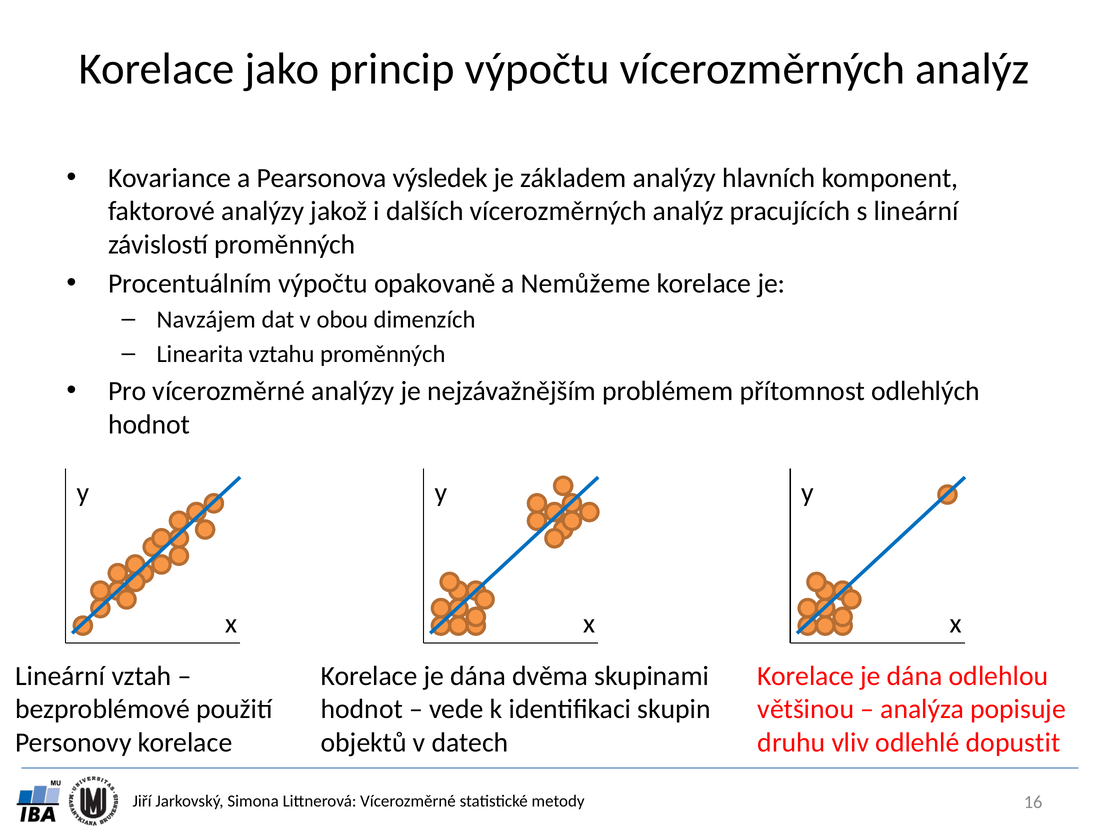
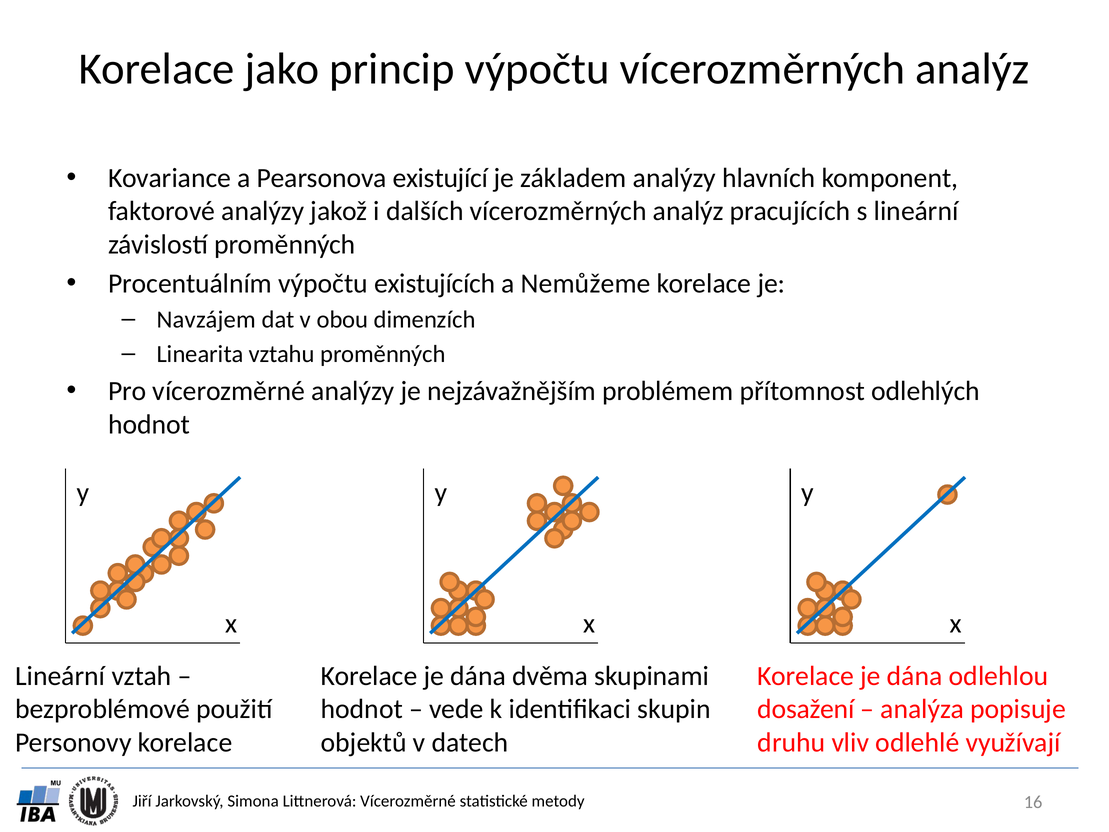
výsledek: výsledek -> existující
opakovaně: opakovaně -> existujících
většinou: většinou -> dosažení
dopustit: dopustit -> využívají
